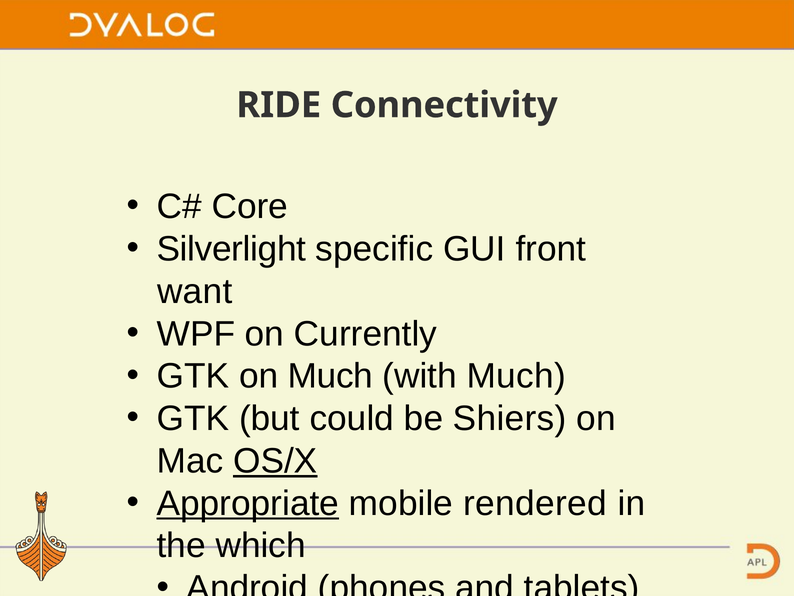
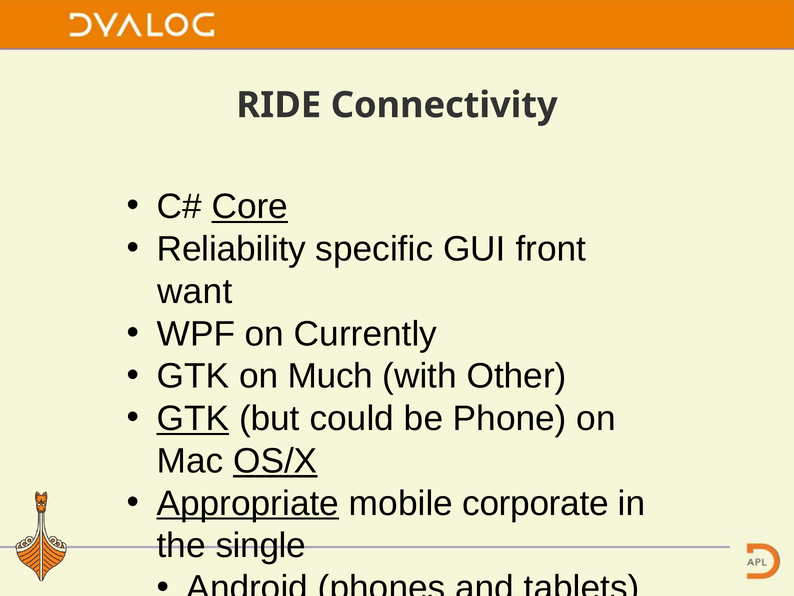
Core underline: none -> present
Silverlight: Silverlight -> Reliability
with Much: Much -> Other
GTK at (193, 418) underline: none -> present
Shiers: Shiers -> Phone
rendered: rendered -> corporate
which: which -> single
